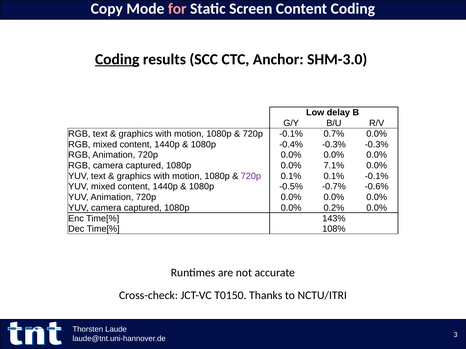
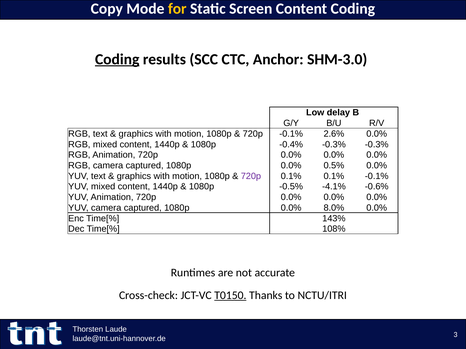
for colour: pink -> yellow
0.7%: 0.7% -> 2.6%
7.1%: 7.1% -> 0.5%
-0.7%: -0.7% -> -4.1%
0.2%: 0.2% -> 8.0%
T0150 underline: none -> present
